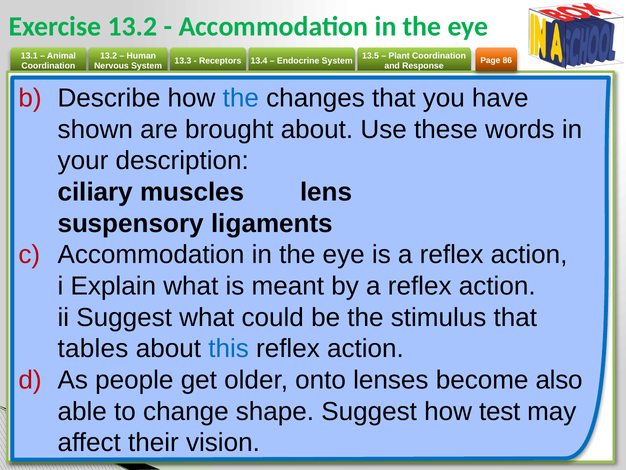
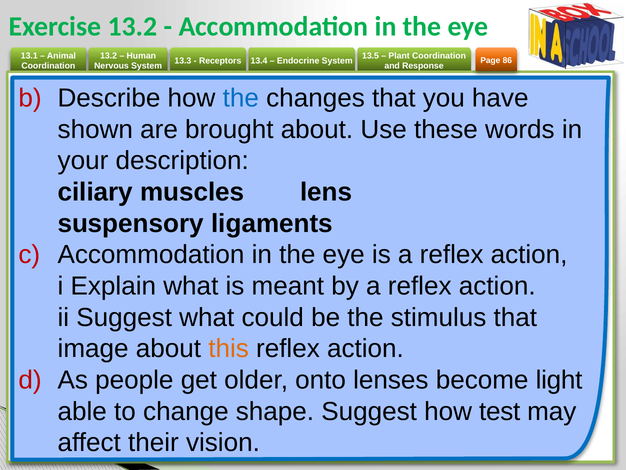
tables: tables -> image
this colour: blue -> orange
also: also -> light
